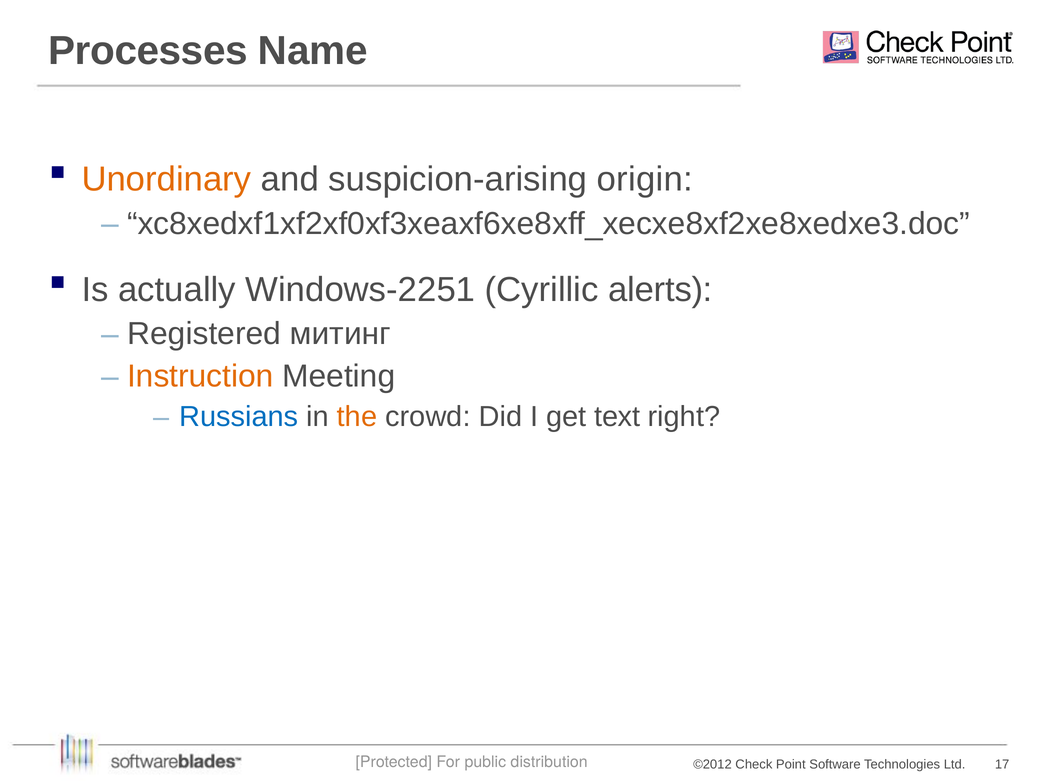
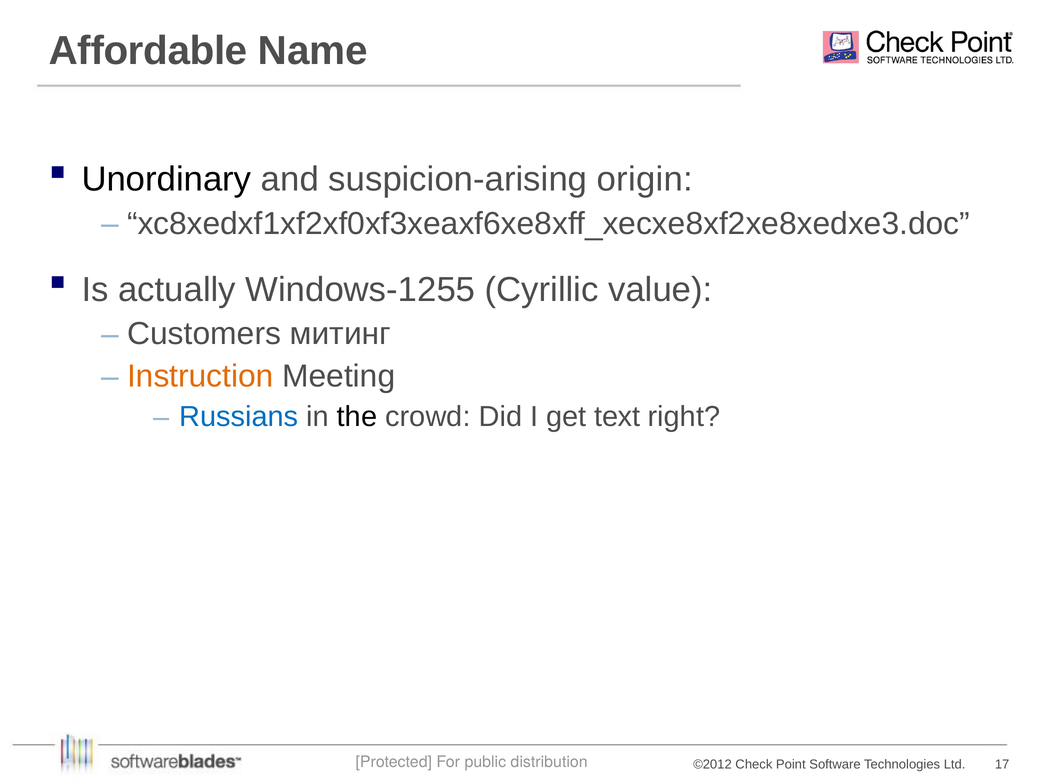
Processes: Processes -> Affordable
Unordinary colour: orange -> black
Windows-2251: Windows-2251 -> Windows-1255
alerts: alerts -> value
Registered: Registered -> Customers
the colour: orange -> black
